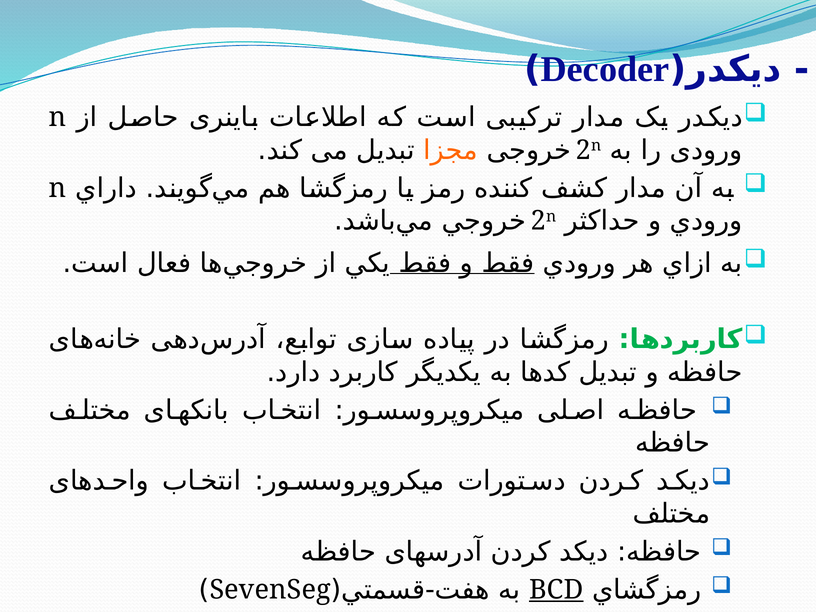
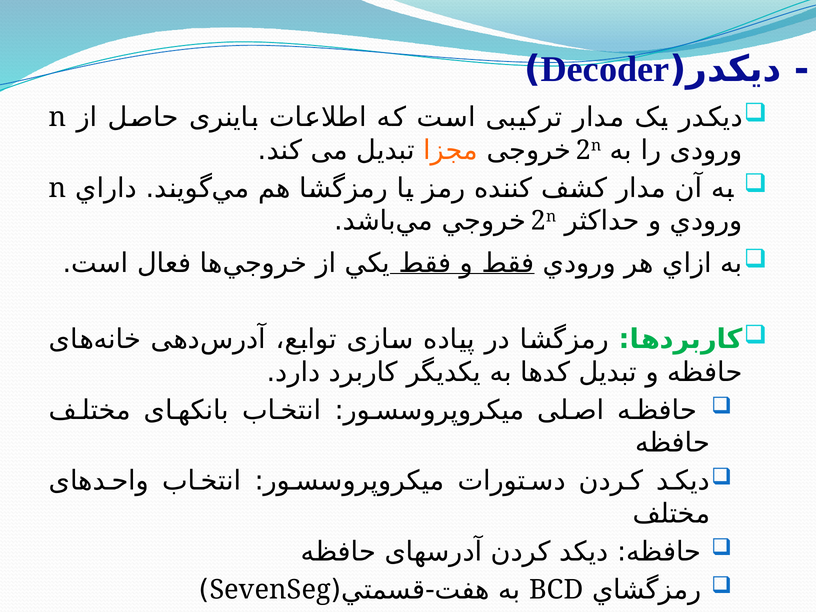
BCD underline: present -> none
